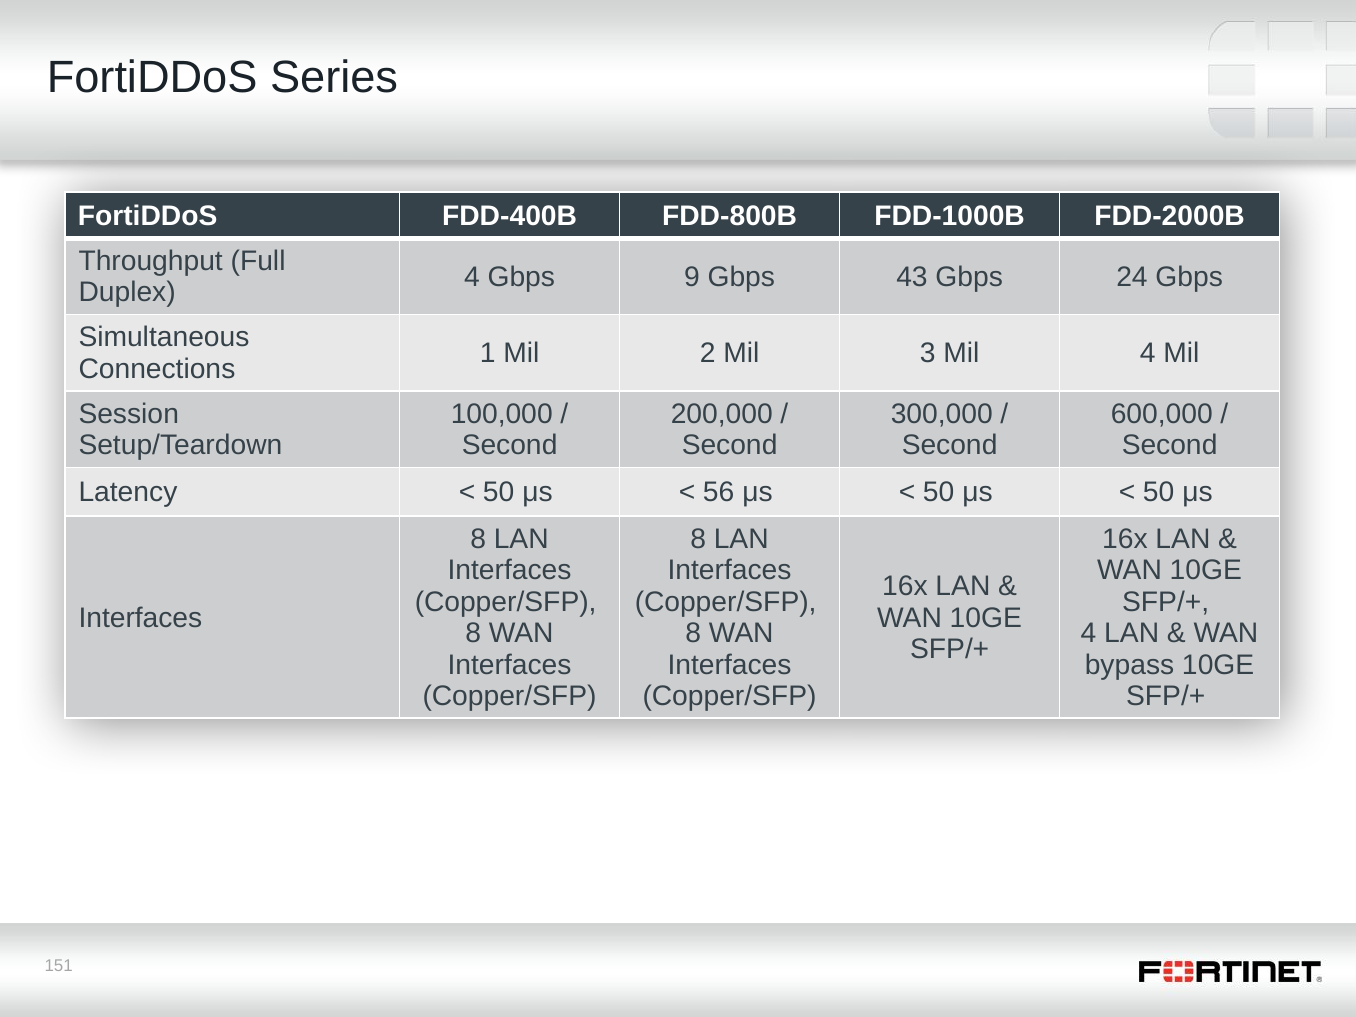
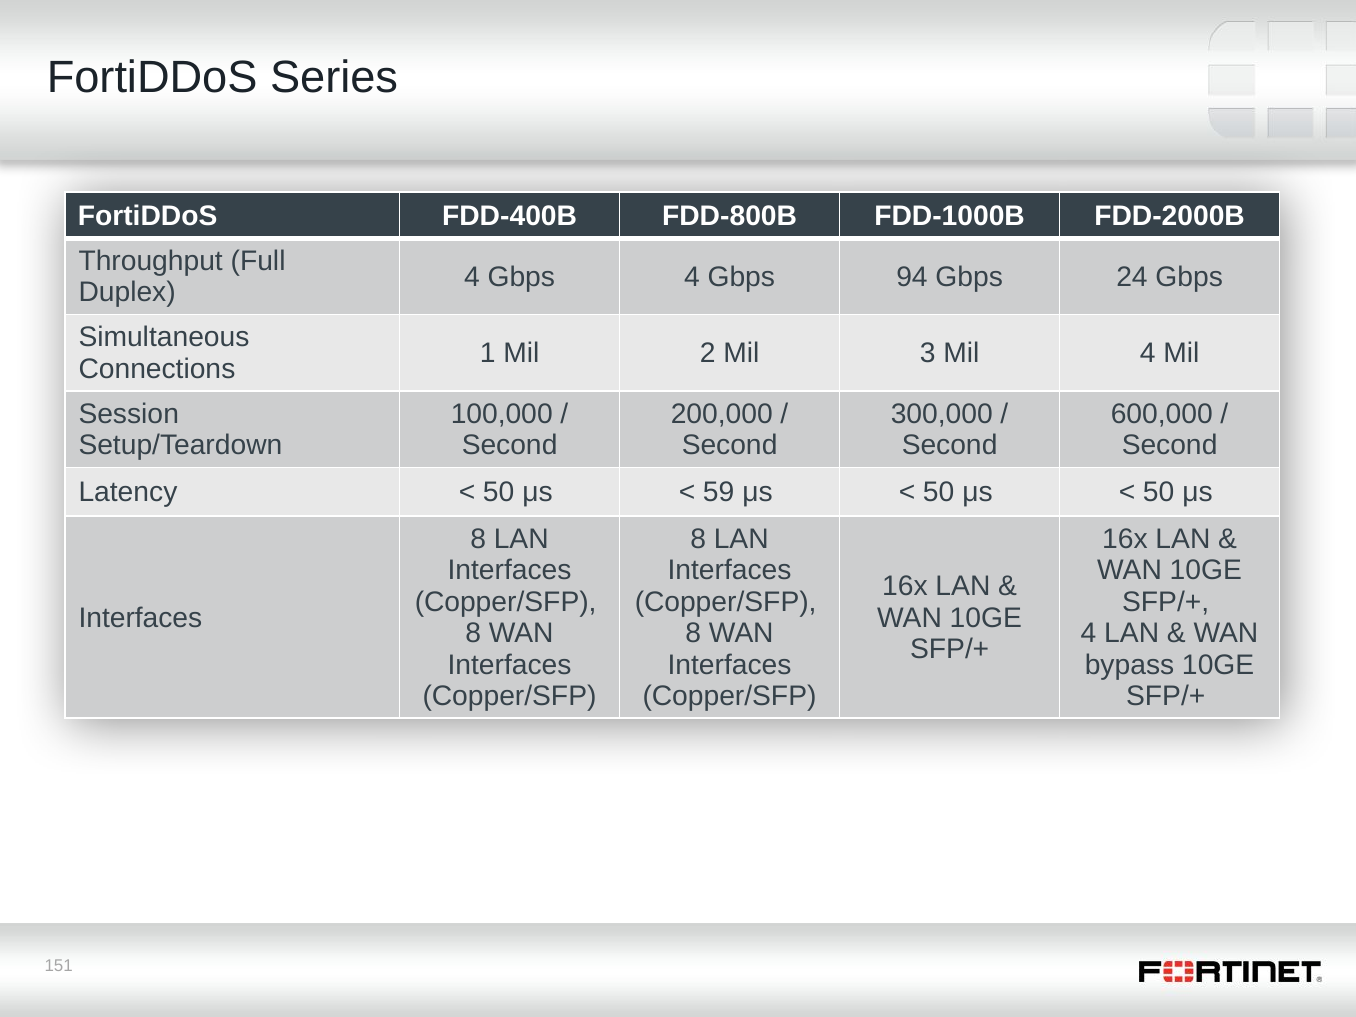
Gbps 9: 9 -> 4
43: 43 -> 94
56: 56 -> 59
